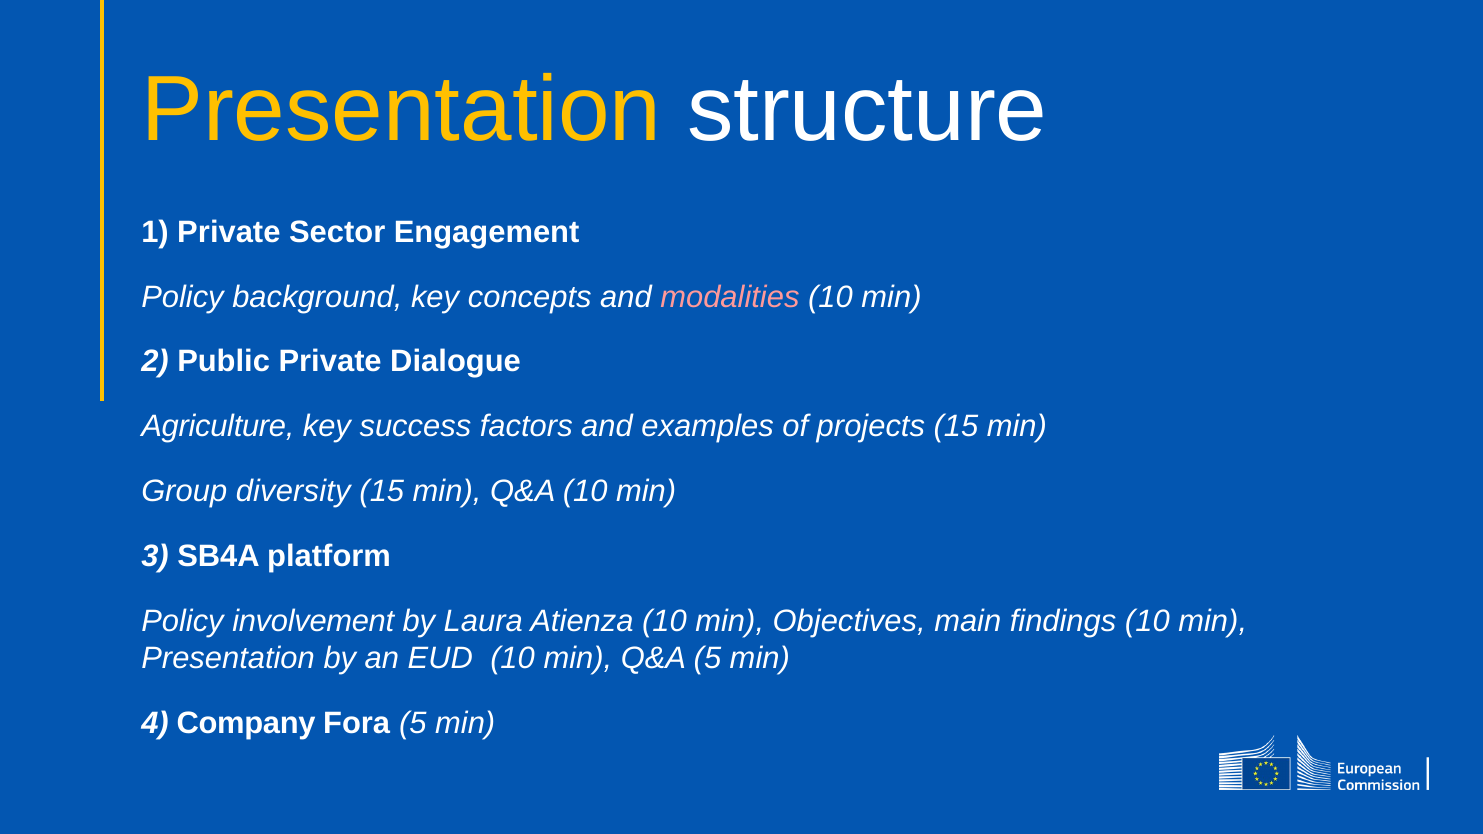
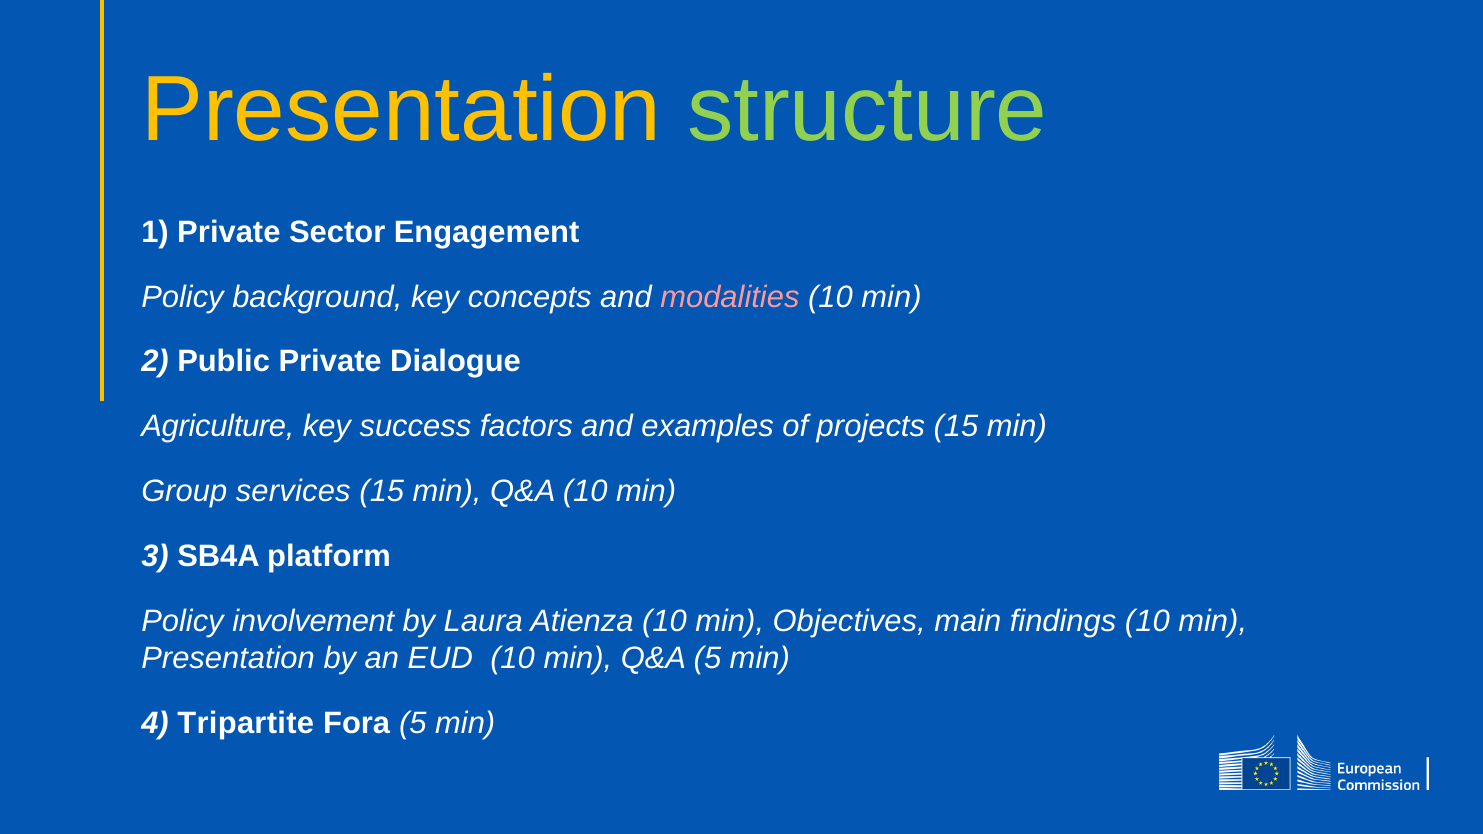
structure colour: white -> light green
diversity: diversity -> services
Company: Company -> Tripartite
